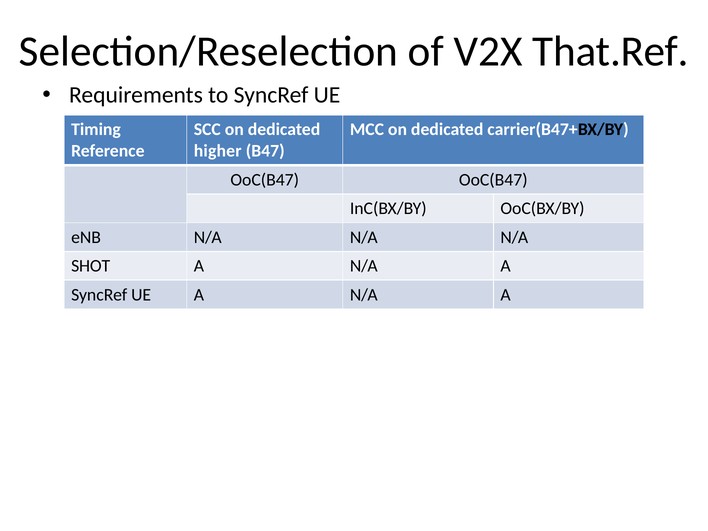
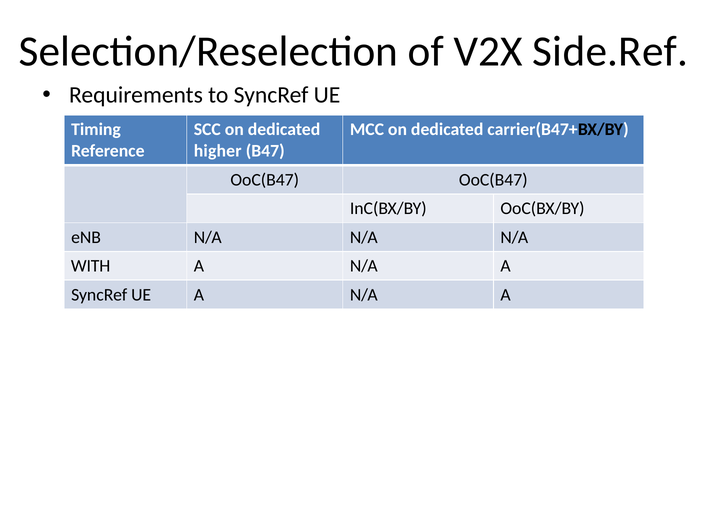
That.Ref: That.Ref -> Side.Ref
SHOT: SHOT -> WITH
